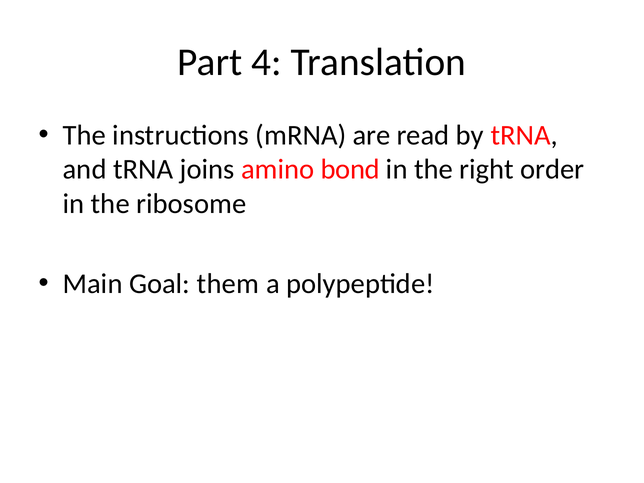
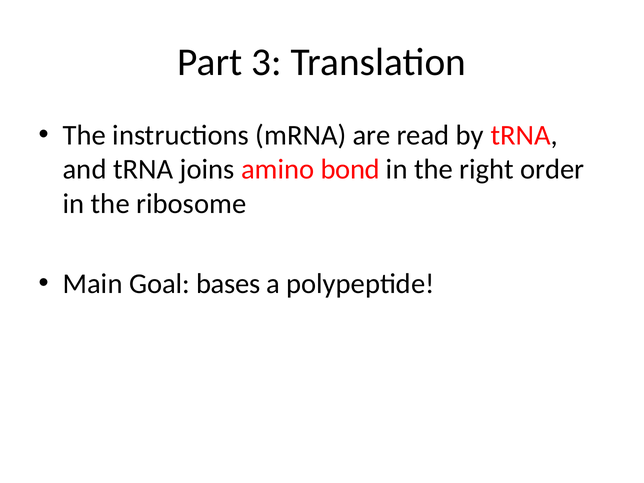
4: 4 -> 3
them: them -> bases
